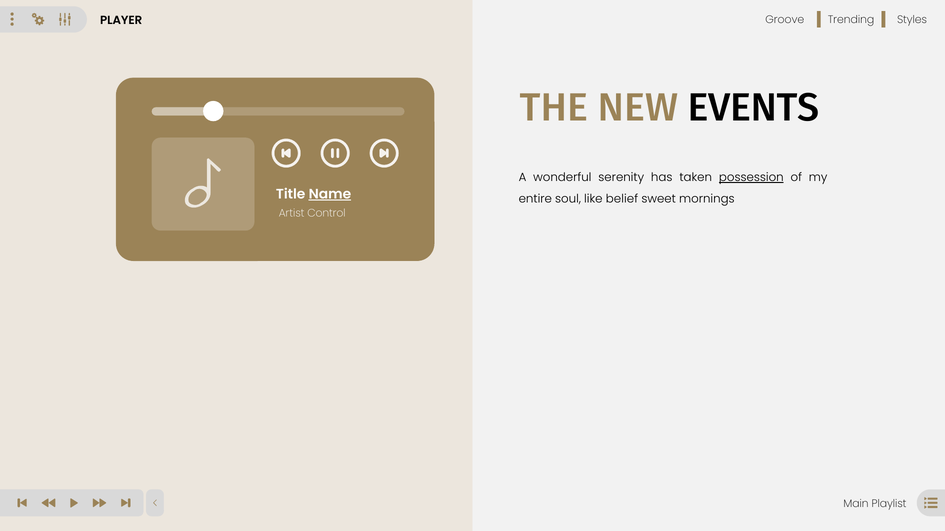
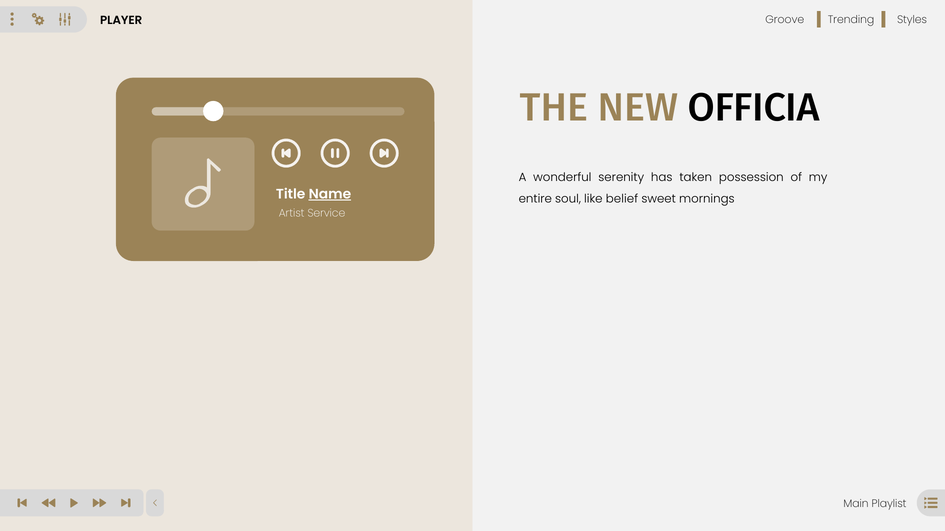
EVENTS: EVENTS -> OFFICIA
possession underline: present -> none
Control: Control -> Service
